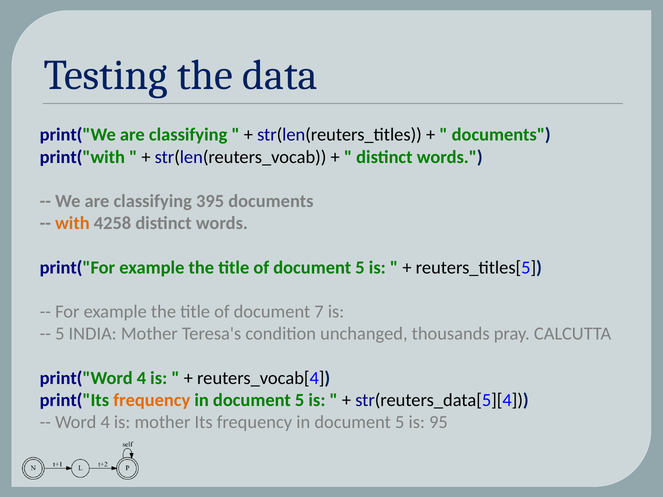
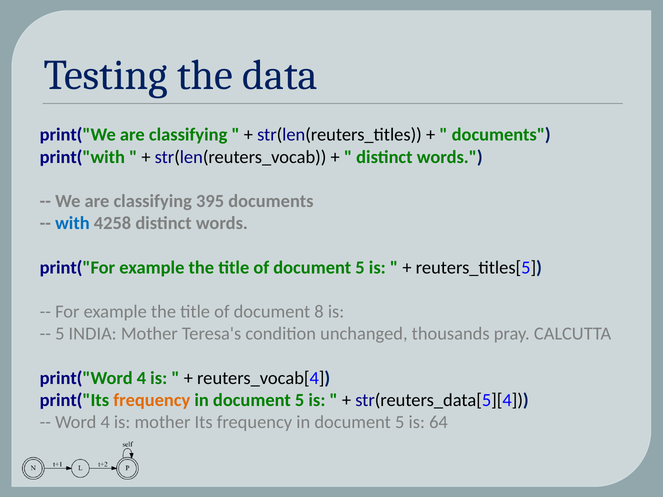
with colour: orange -> blue
7: 7 -> 8
95: 95 -> 64
